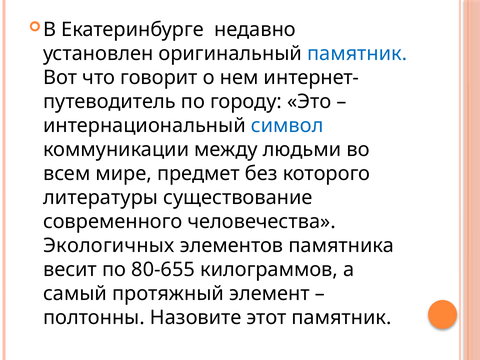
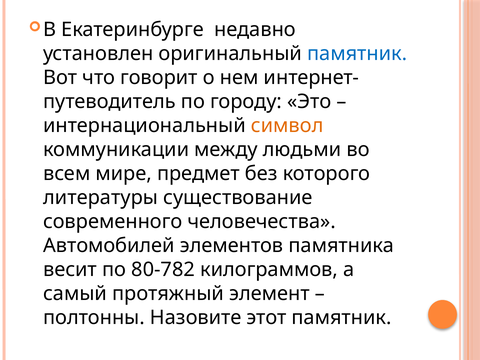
символ colour: blue -> orange
Экологичных: Экологичных -> Автомобилей
80-655: 80-655 -> 80-782
